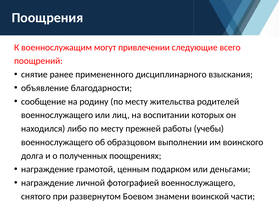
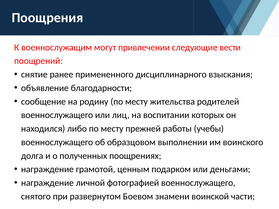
всего: всего -> вести
